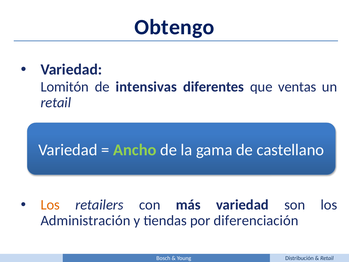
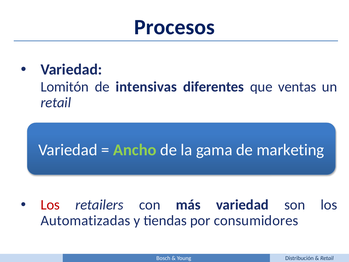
Obtengo: Obtengo -> Procesos
castellano: castellano -> marketing
Los at (50, 205) colour: orange -> red
Administración: Administración -> Automatizadas
diferenciación: diferenciación -> consumidores
